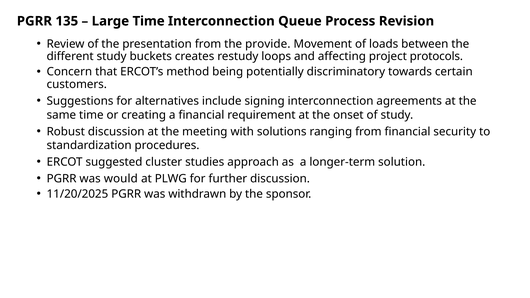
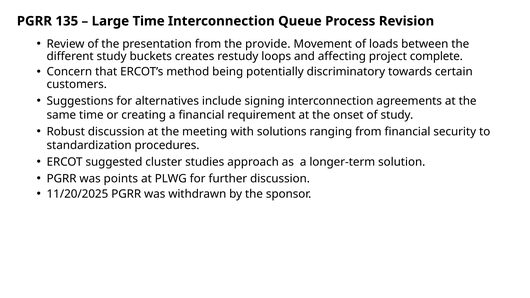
protocols: protocols -> complete
would: would -> points
